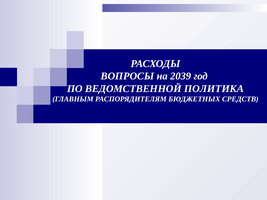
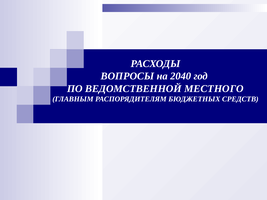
2039: 2039 -> 2040
ПОЛИТИКА: ПОЛИТИКА -> МЕСТНОГО
